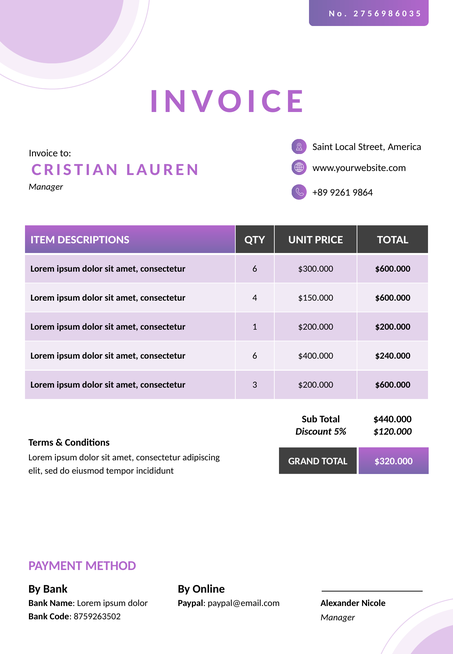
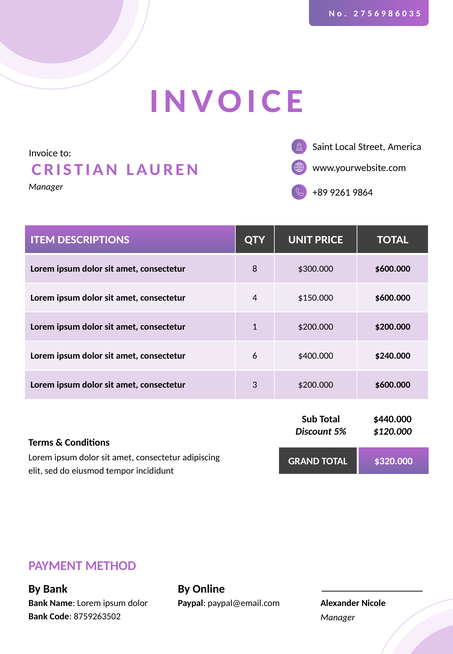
6 at (255, 269): 6 -> 8
